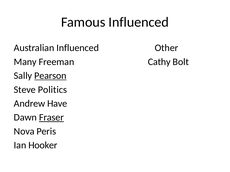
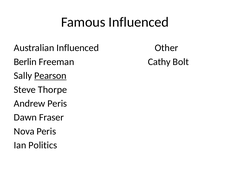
Many: Many -> Berlin
Politics: Politics -> Thorpe
Andrew Have: Have -> Peris
Fraser underline: present -> none
Hooker: Hooker -> Politics
